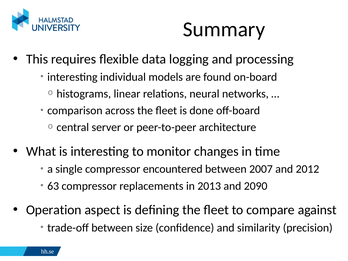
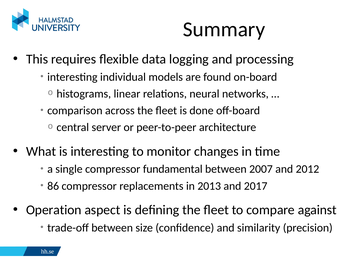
encountered: encountered -> fundamental
63: 63 -> 86
2090: 2090 -> 2017
